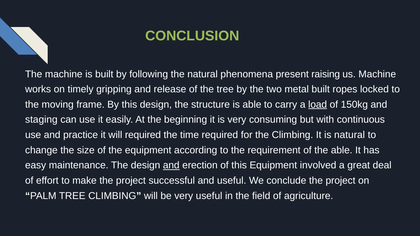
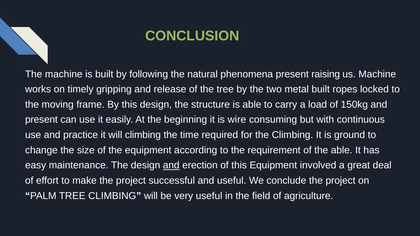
load underline: present -> none
staging at (41, 120): staging -> present
is very: very -> wire
will required: required -> climbing
is natural: natural -> ground
